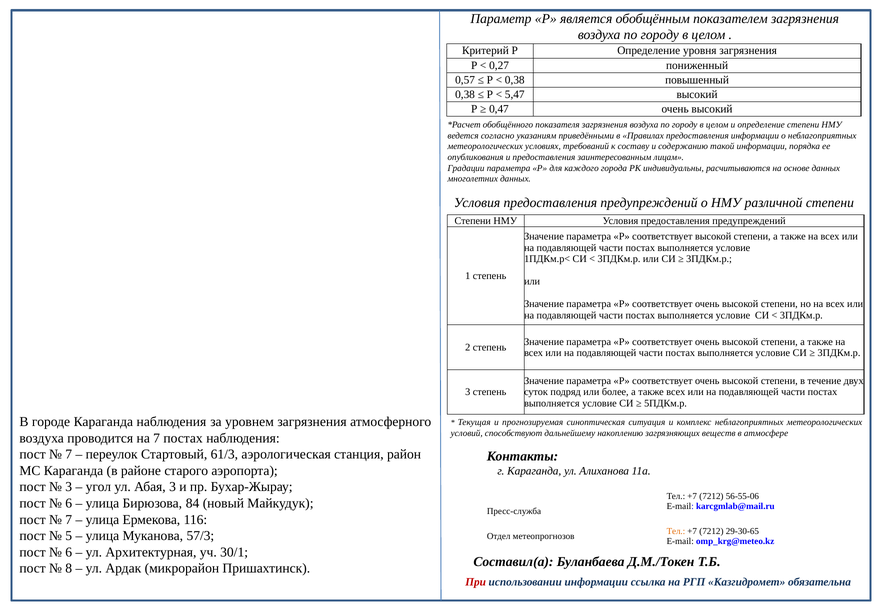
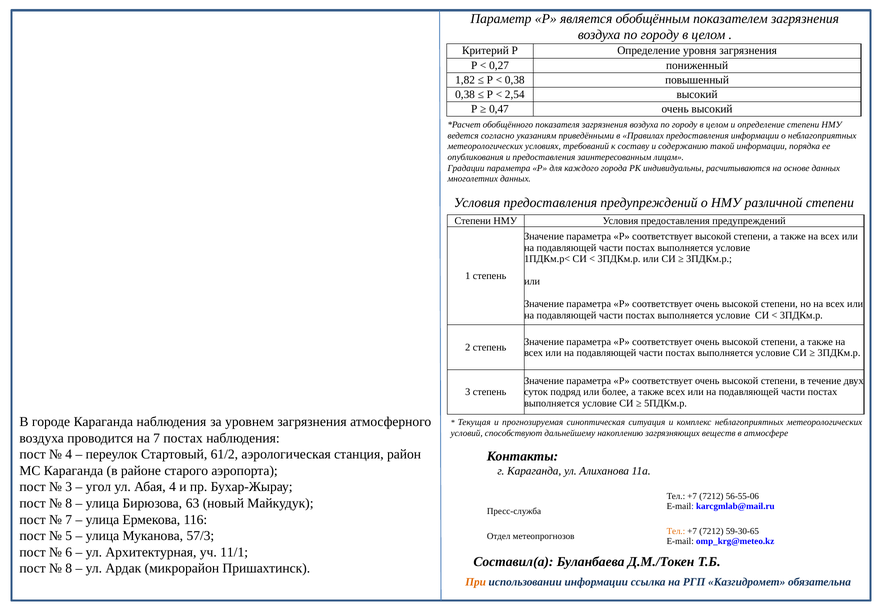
0,57: 0,57 -> 1,82
5,47: 5,47 -> 2,54
7 at (69, 454): 7 -> 4
61/3: 61/3 -> 61/2
Абая 3: 3 -> 4
6 at (69, 503): 6 -> 8
84: 84 -> 63
29-30-65: 29-30-65 -> 59-30-65
30/1: 30/1 -> 11/1
При colour: red -> orange
